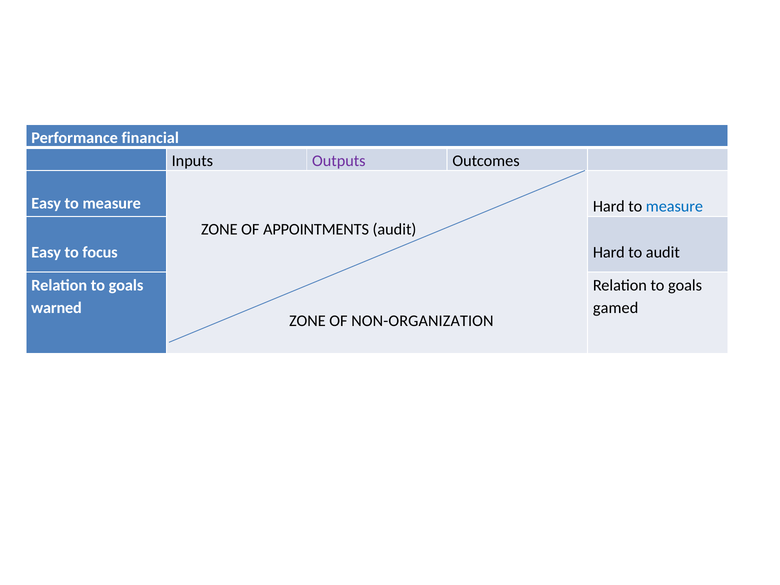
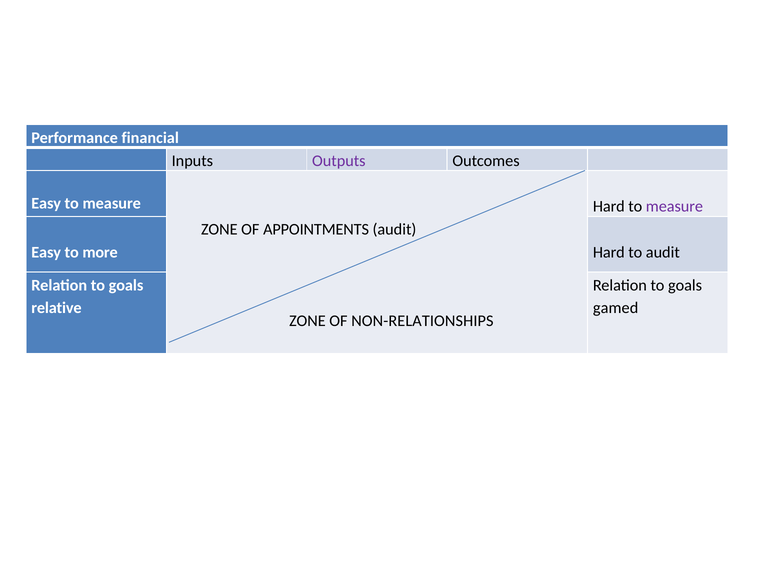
measure at (674, 206) colour: blue -> purple
focus: focus -> more
warned: warned -> relative
NON-ORGANIZATION: NON-ORGANIZATION -> NON-RELATIONSHIPS
